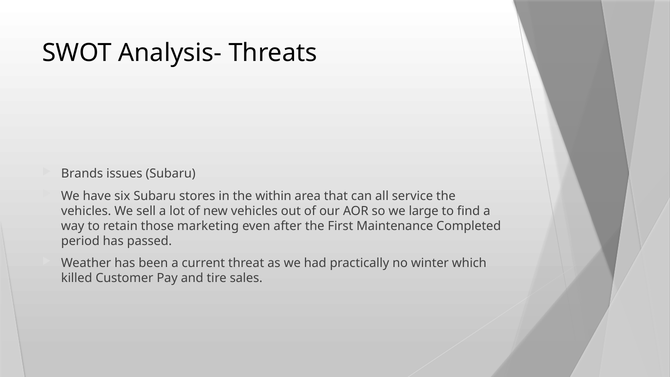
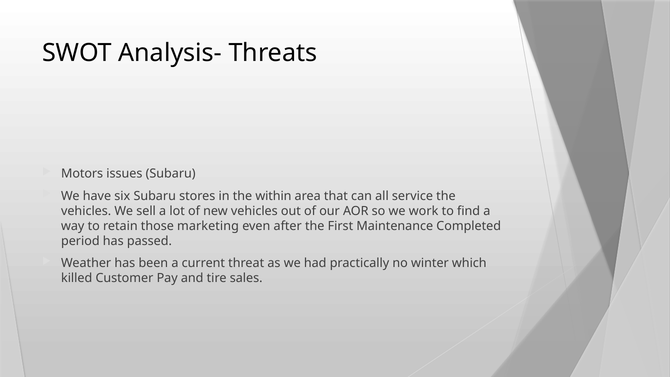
Brands: Brands -> Motors
large: large -> work
